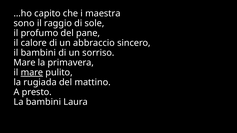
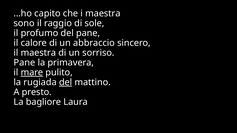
il bambini: bambini -> maestra
Mare at (25, 63): Mare -> Pane
del at (66, 82) underline: none -> present
La bambini: bambini -> bagliore
